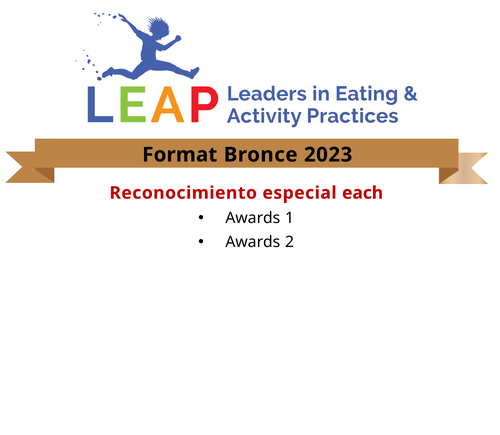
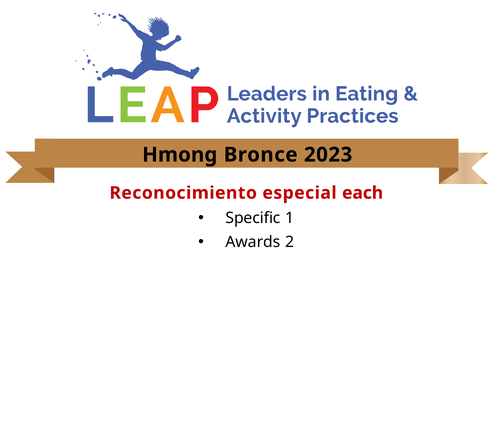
Format: Format -> Hmong
Awards at (253, 218): Awards -> Specific
